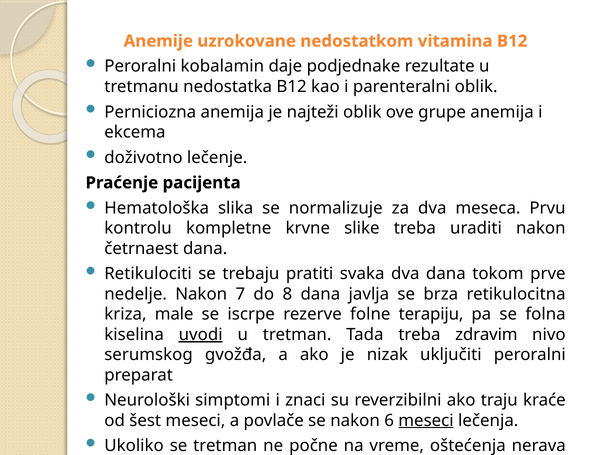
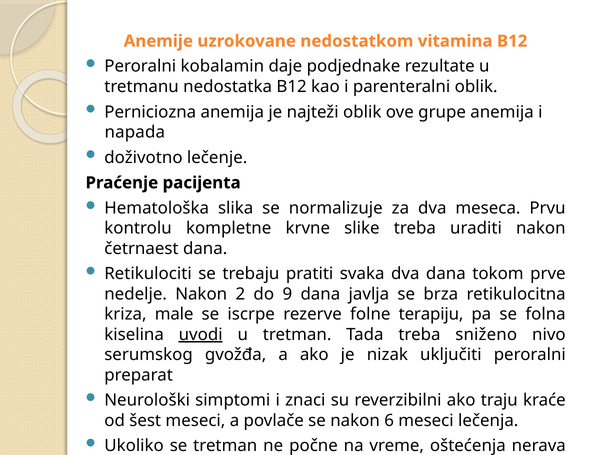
ekcema: ekcema -> napada
7: 7 -> 2
8: 8 -> 9
zdravim: zdravim -> sniženo
meseci at (426, 421) underline: present -> none
